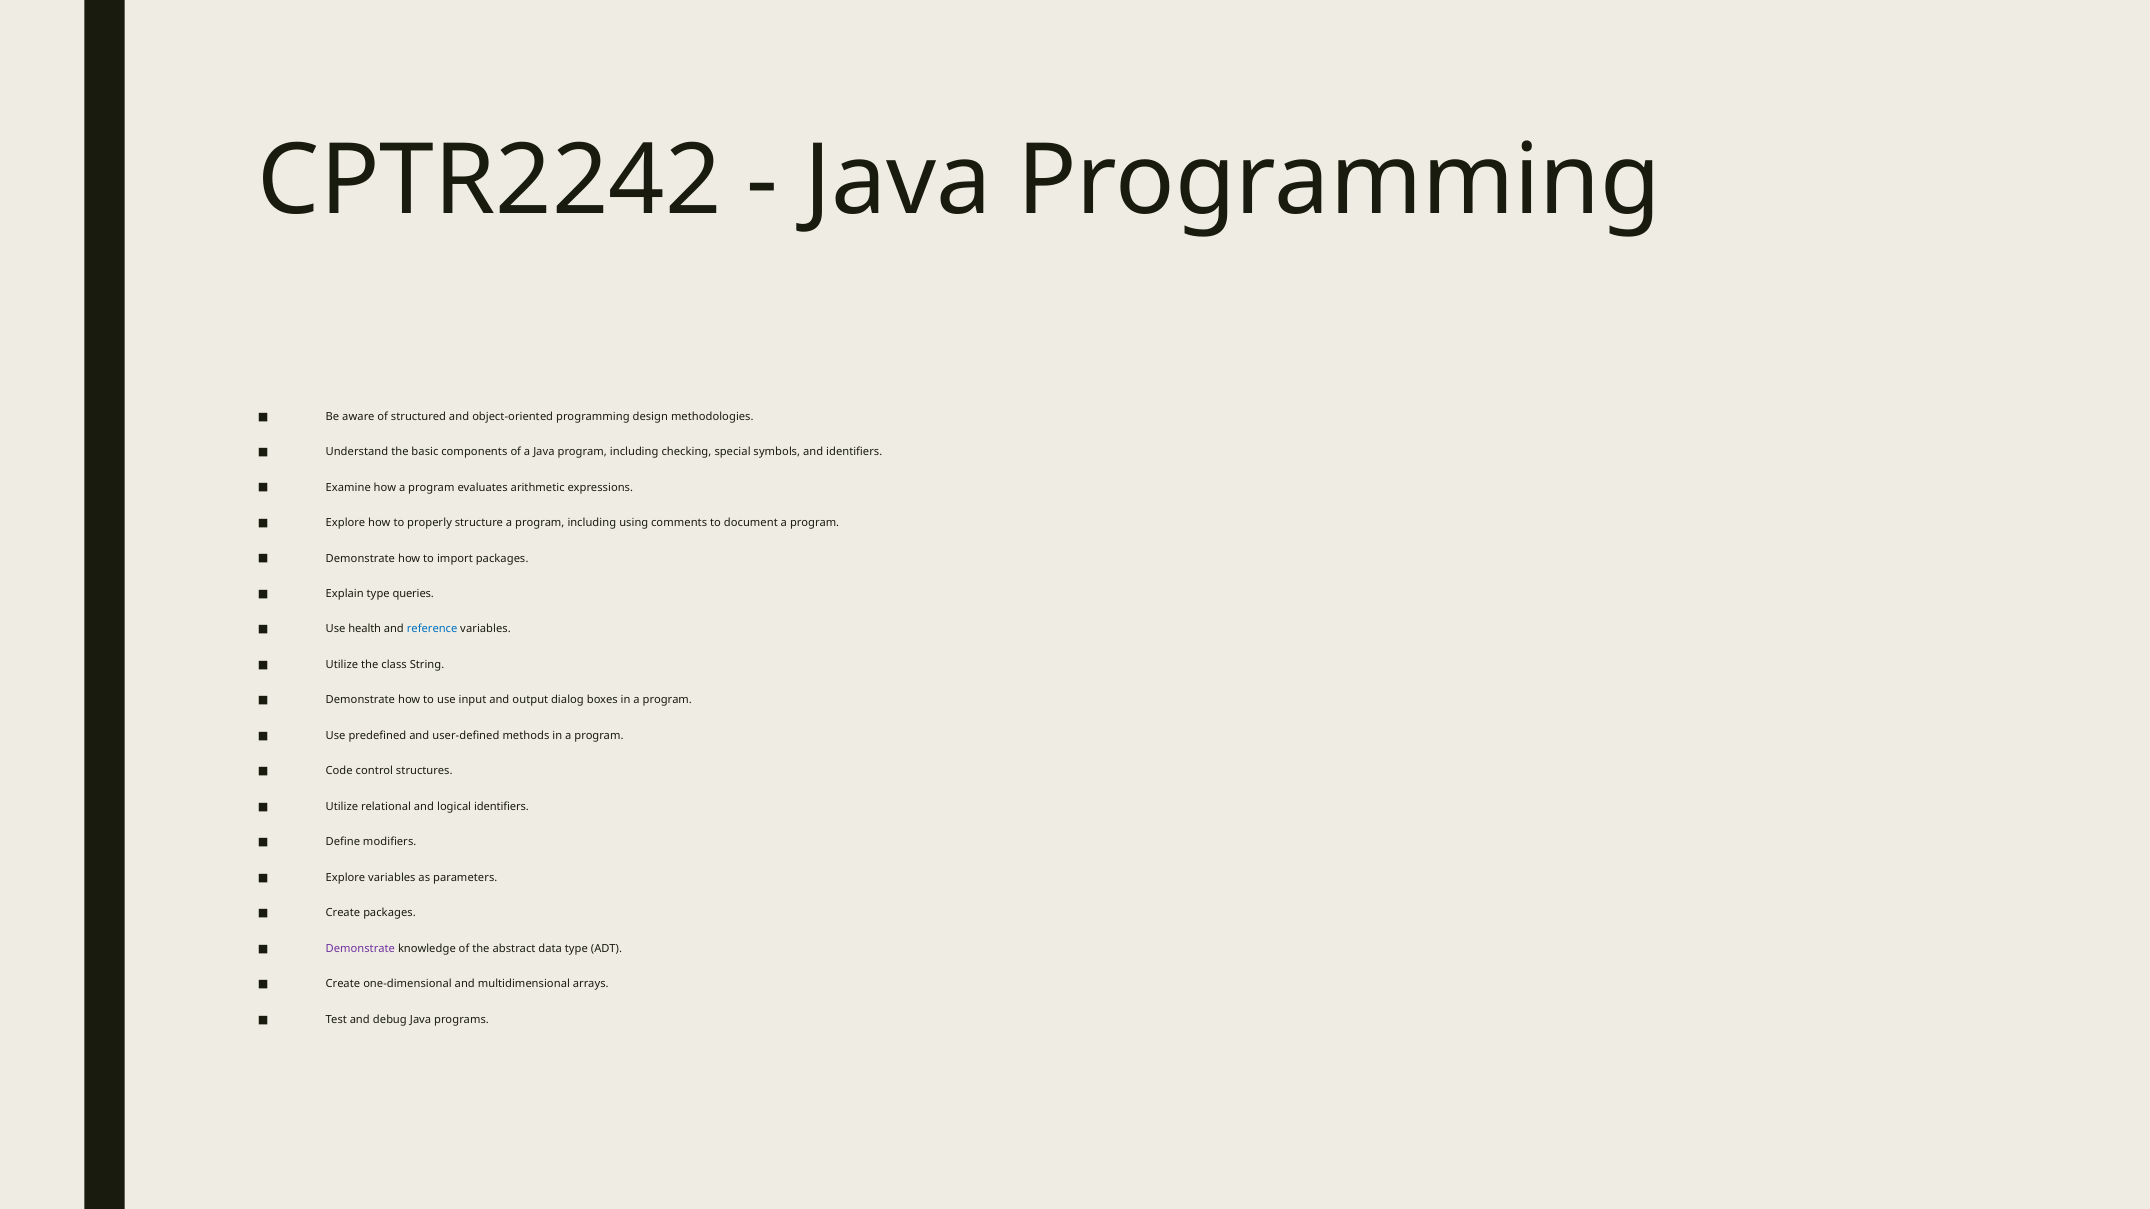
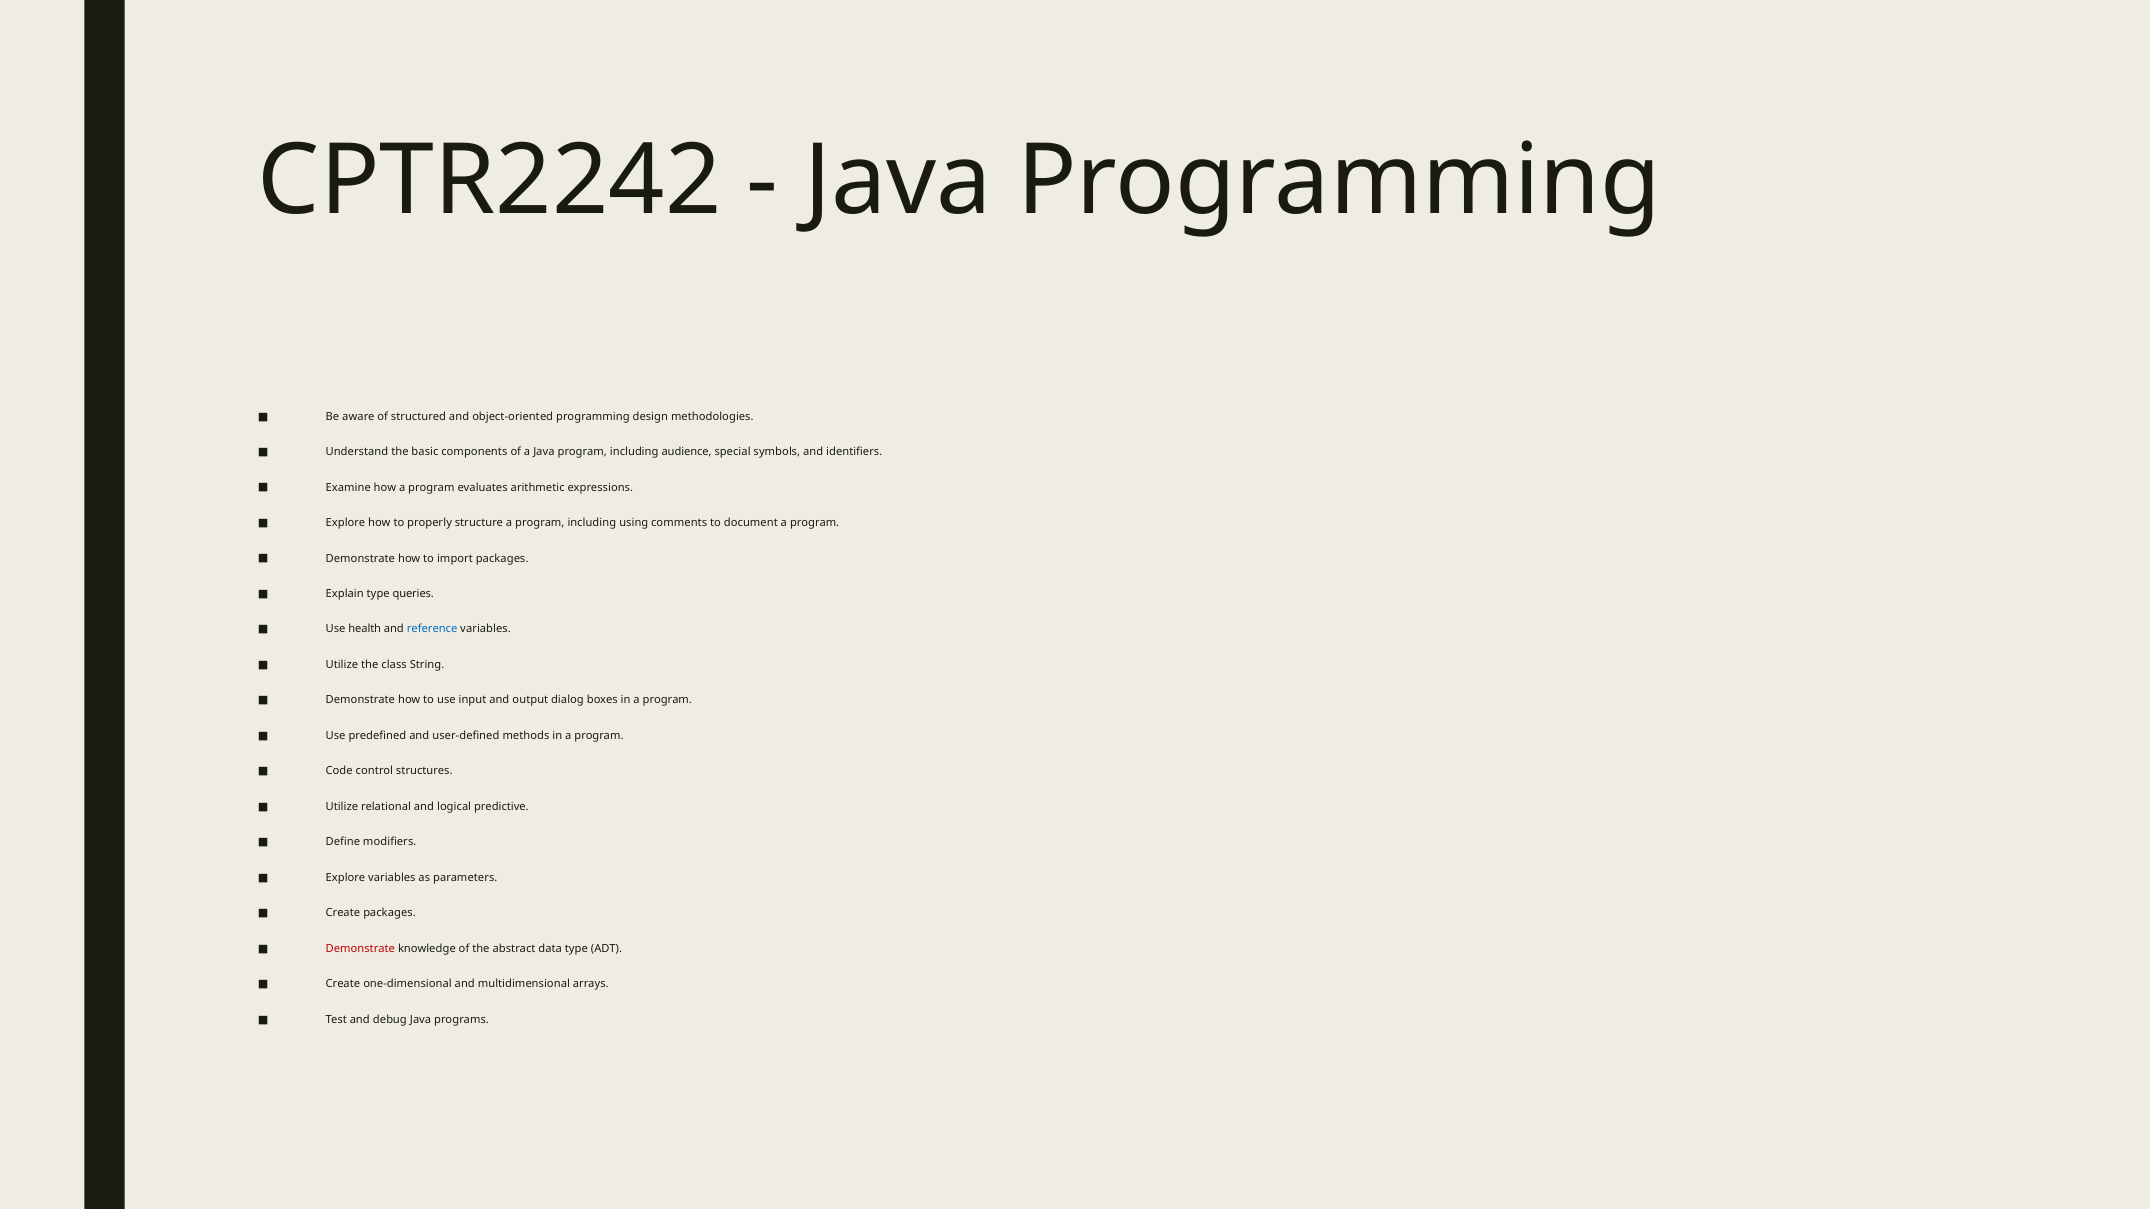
checking: checking -> audience
logical identifiers: identifiers -> predictive
Demonstrate at (360, 949) colour: purple -> red
